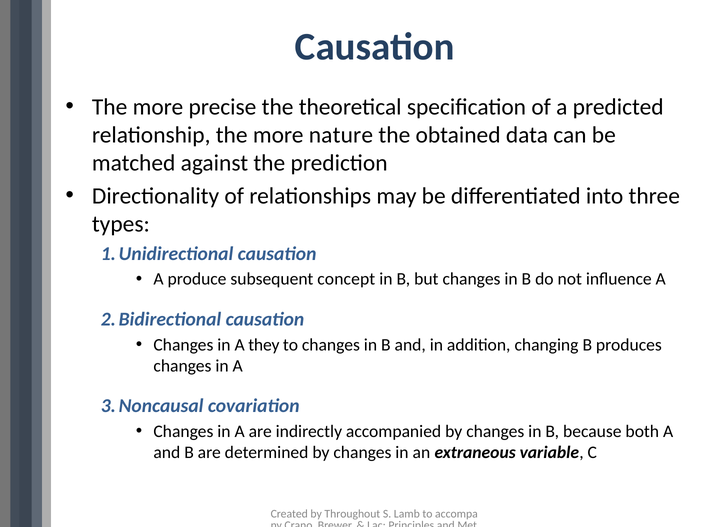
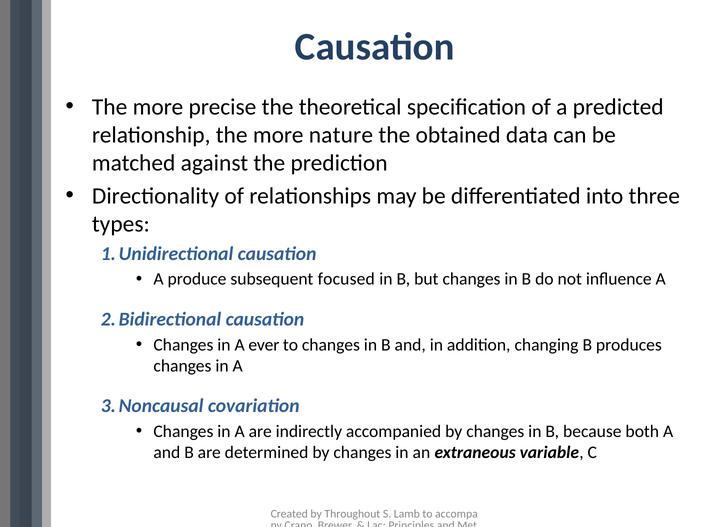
concept: concept -> focused
they: they -> ever
